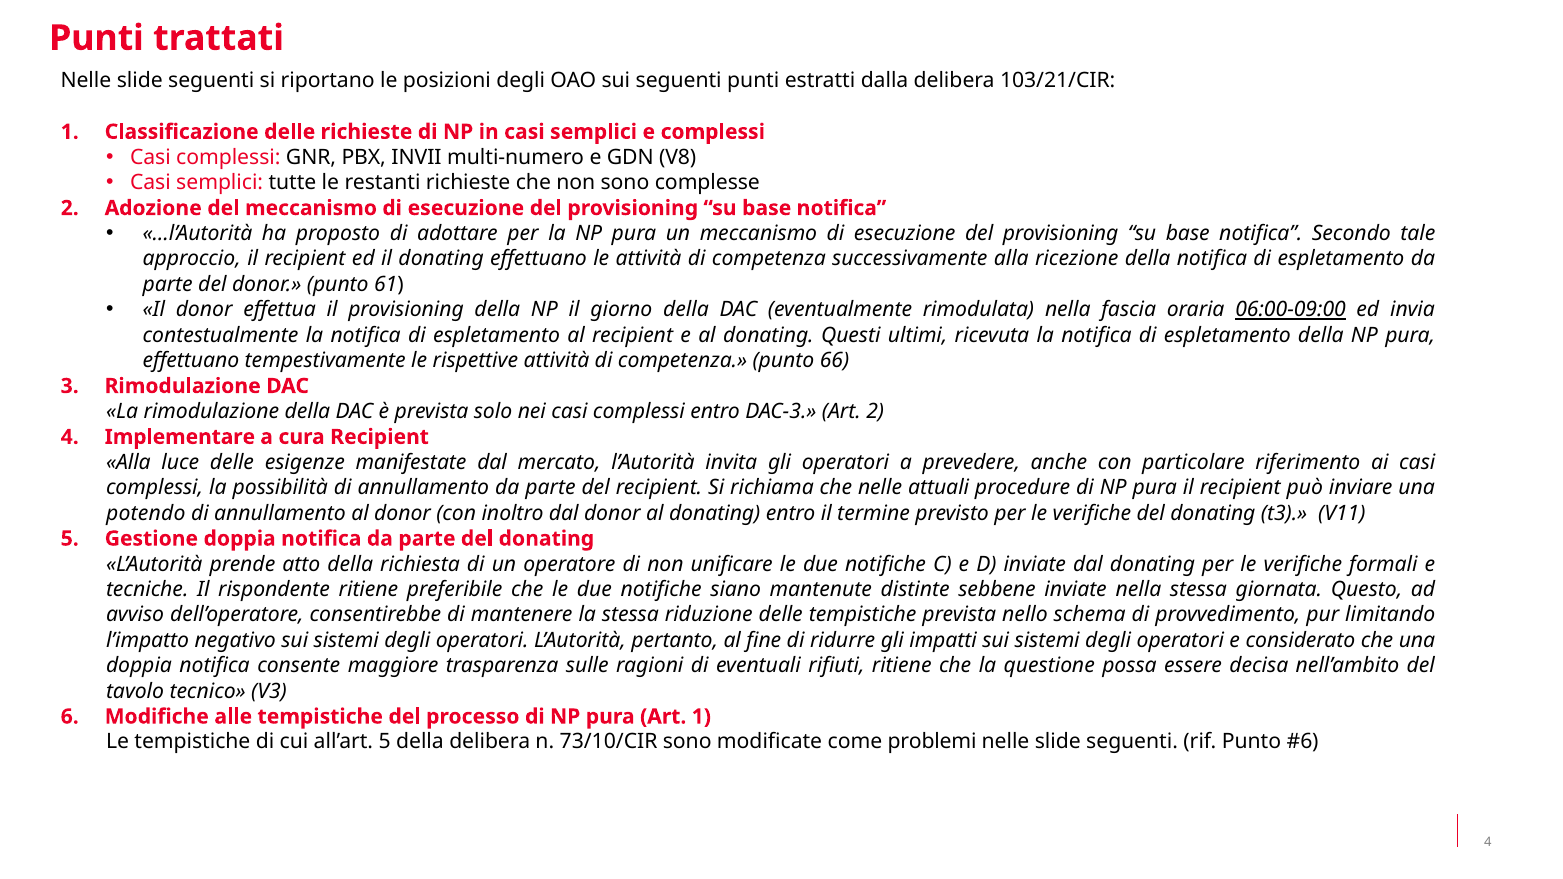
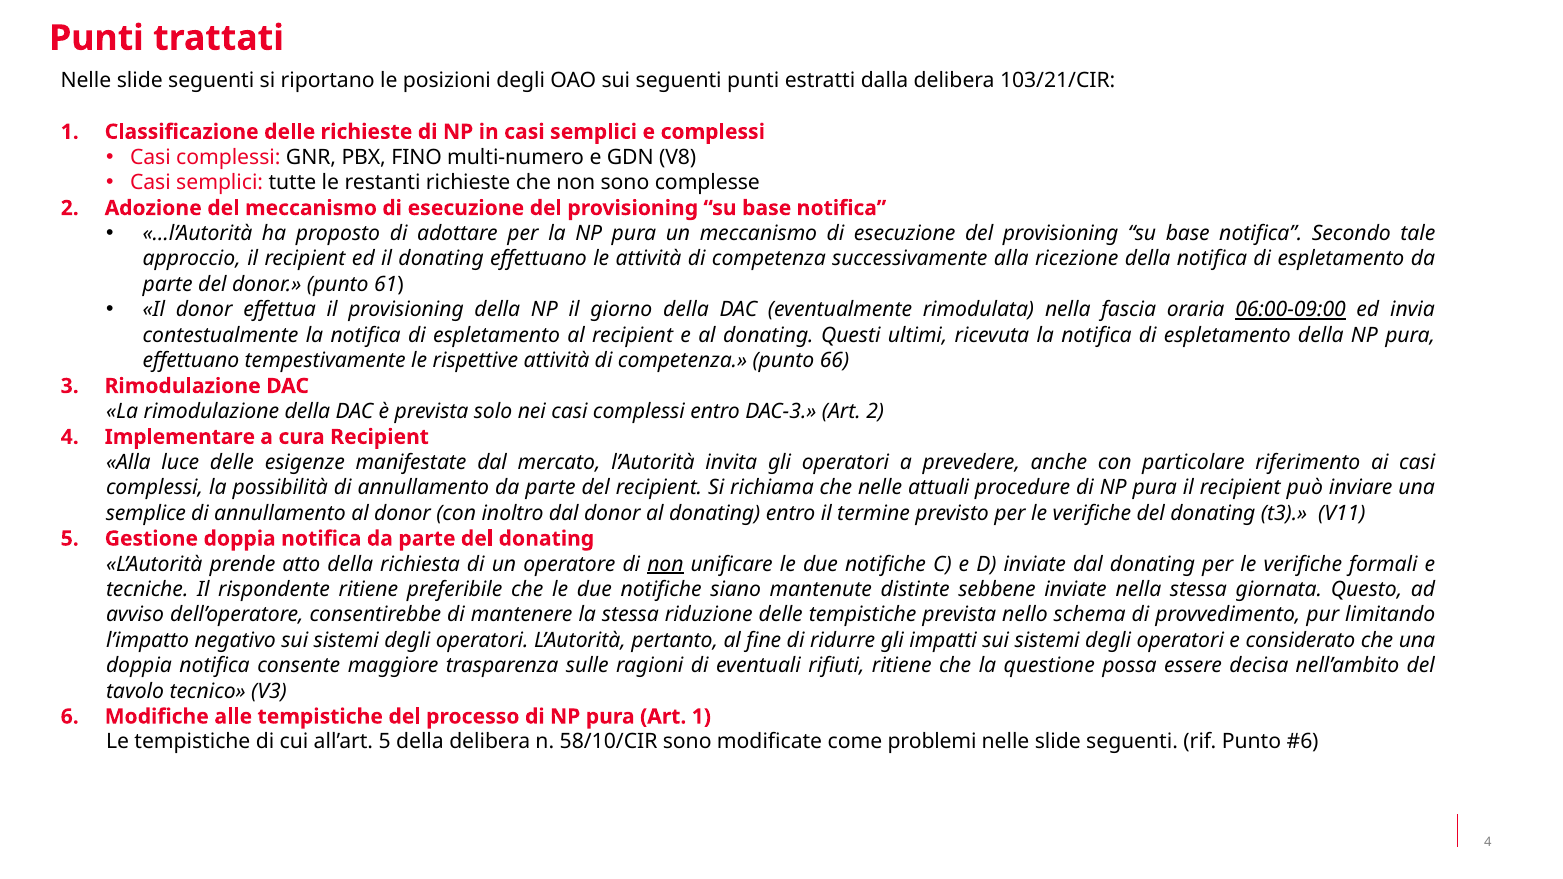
INVII: INVII -> FINO
potendo: potendo -> semplice
non at (665, 564) underline: none -> present
73/10/CIR: 73/10/CIR -> 58/10/CIR
